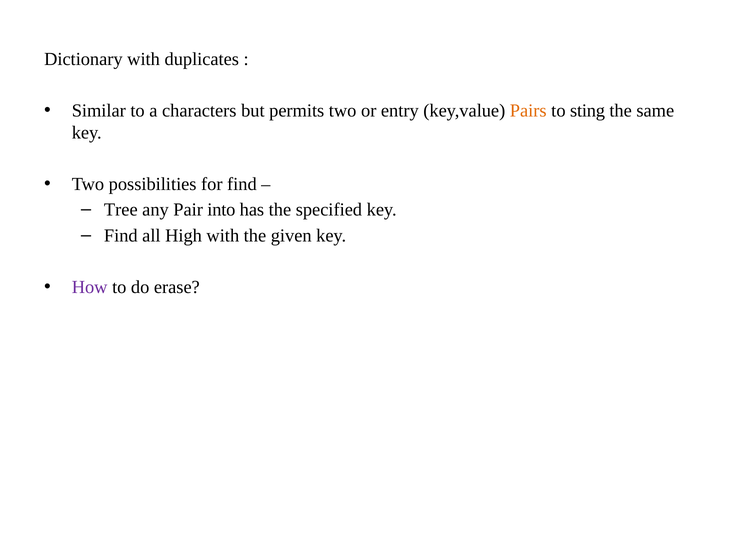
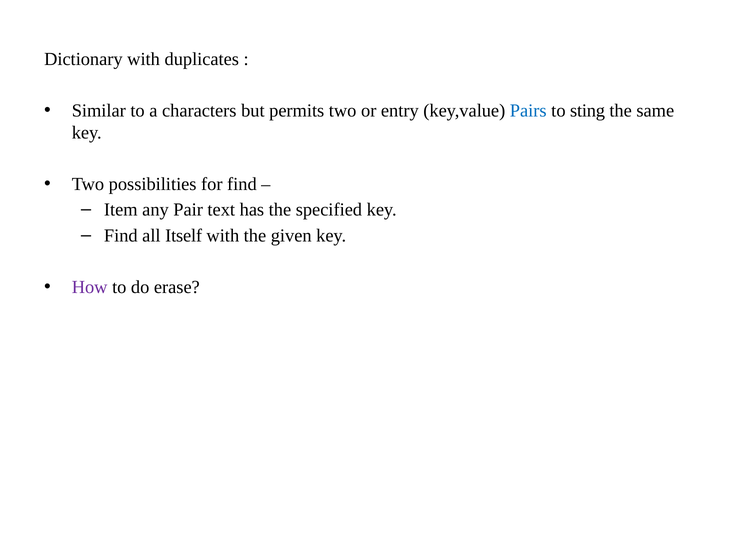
Pairs colour: orange -> blue
Tree: Tree -> Item
into: into -> text
High: High -> Itself
